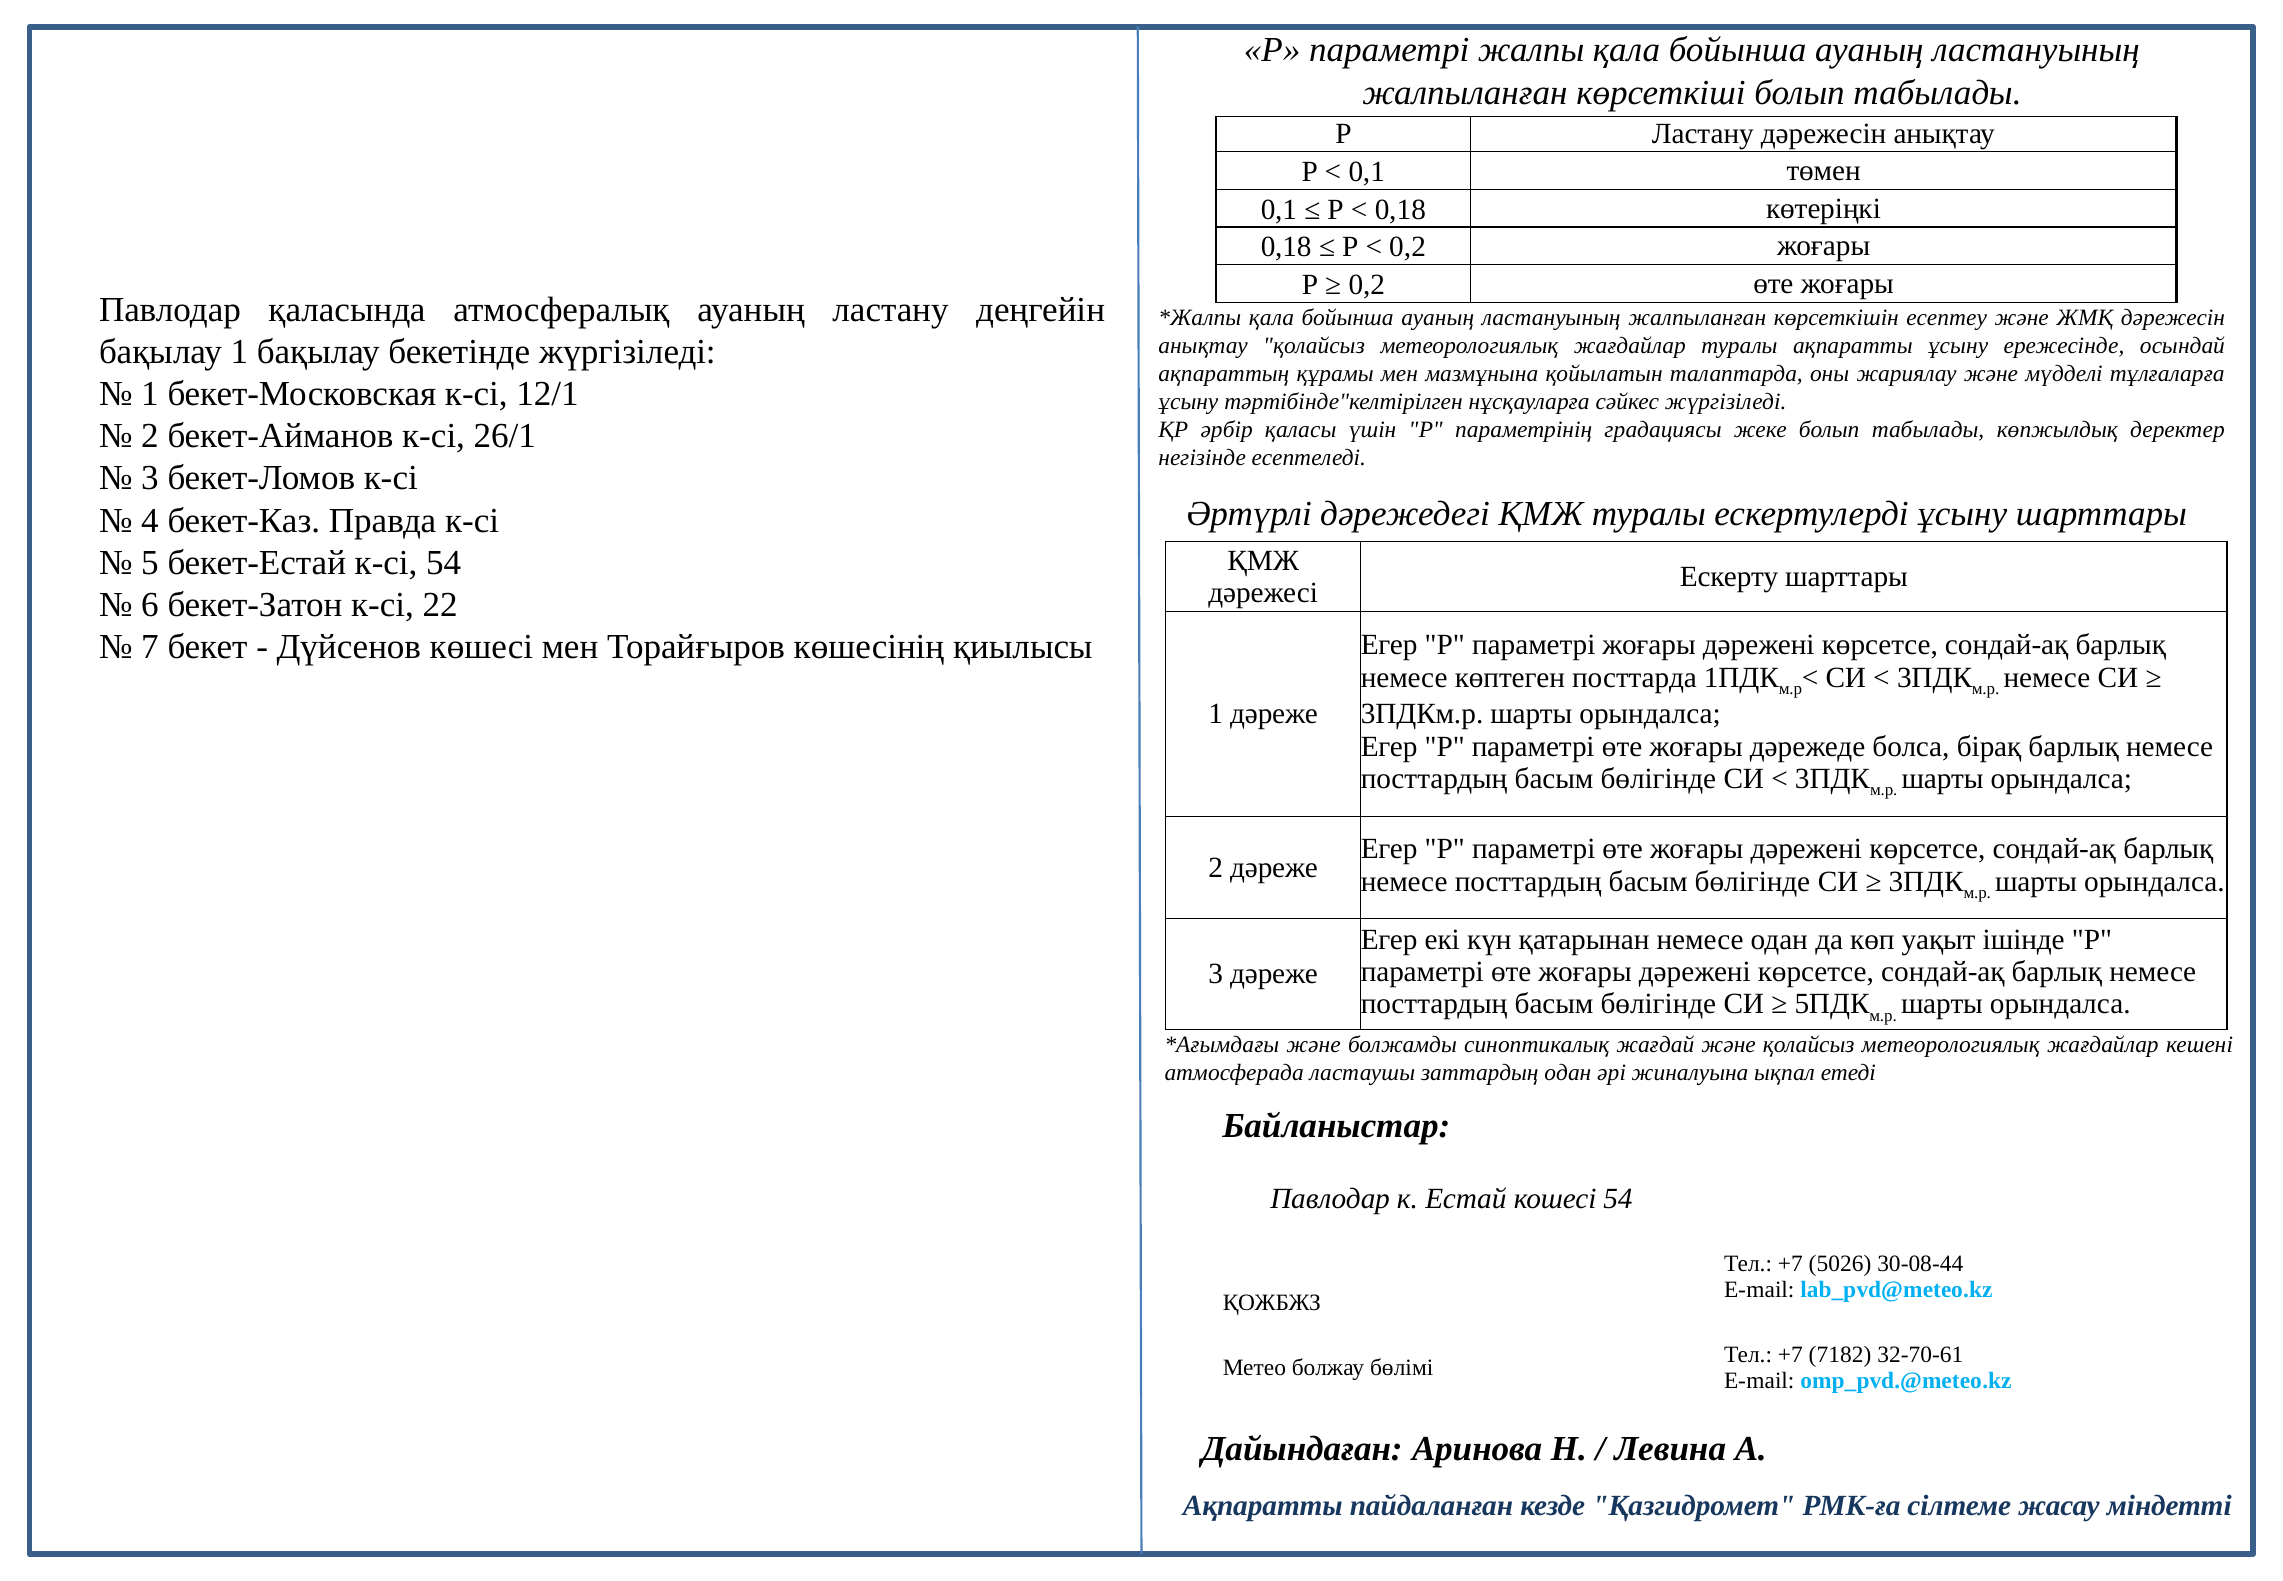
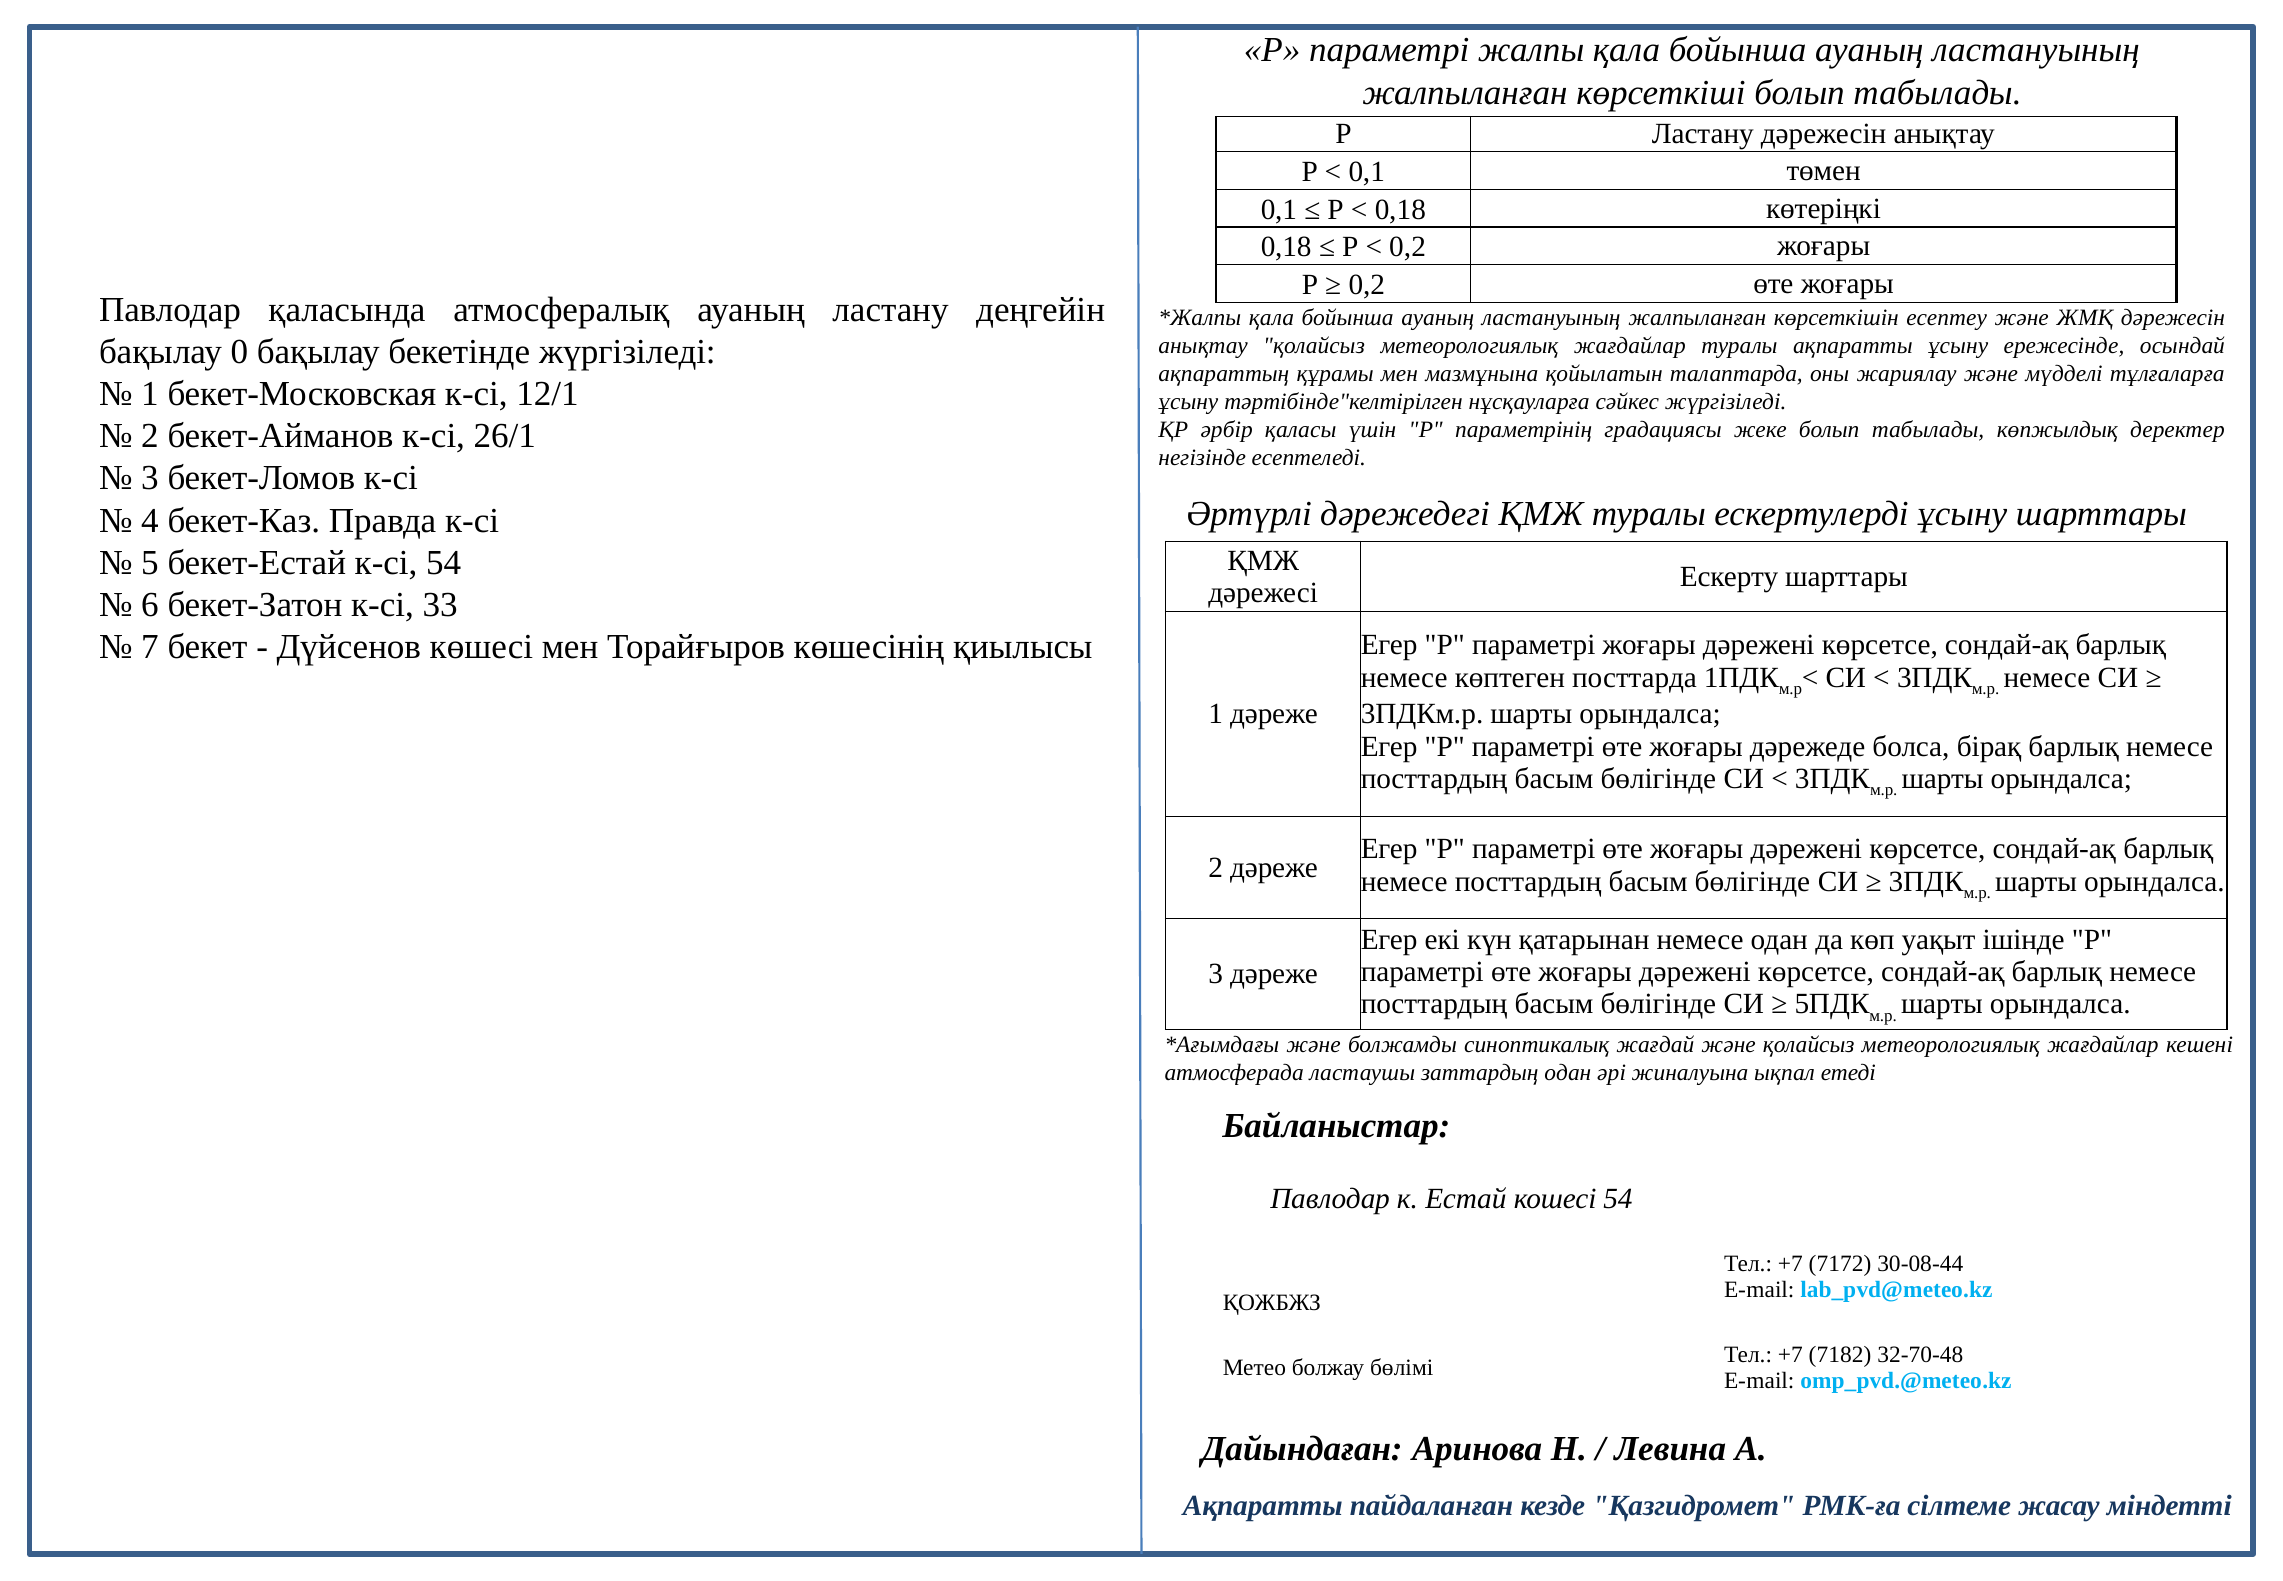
бақылау 1: 1 -> 0
22: 22 -> 33
5026: 5026 -> 7172
32-70-61: 32-70-61 -> 32-70-48
